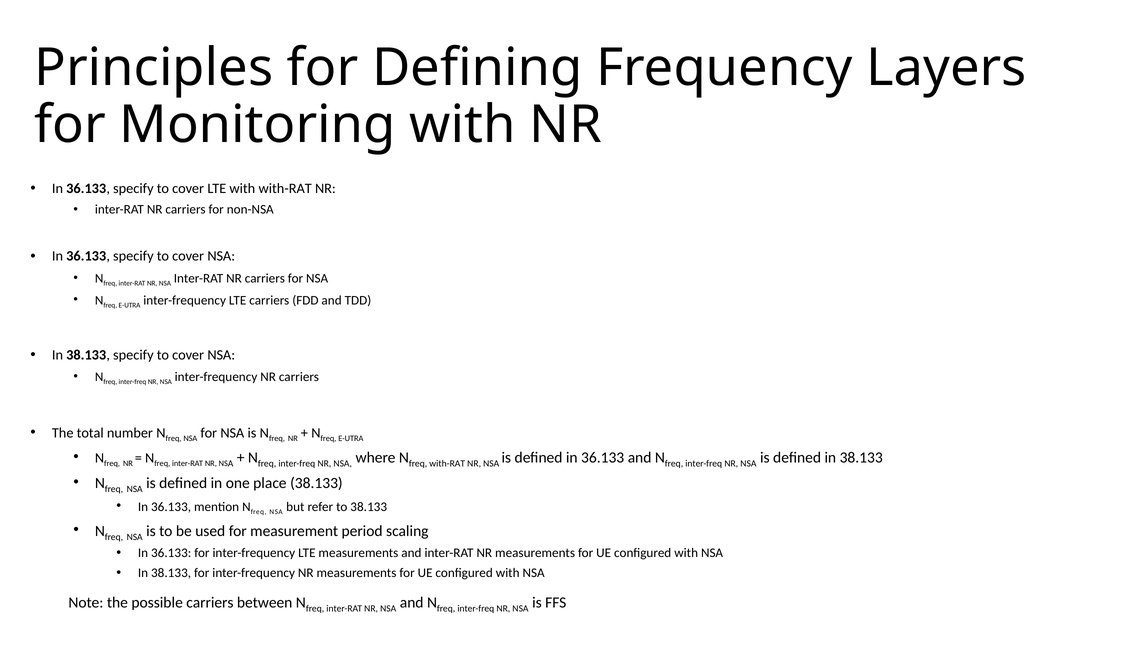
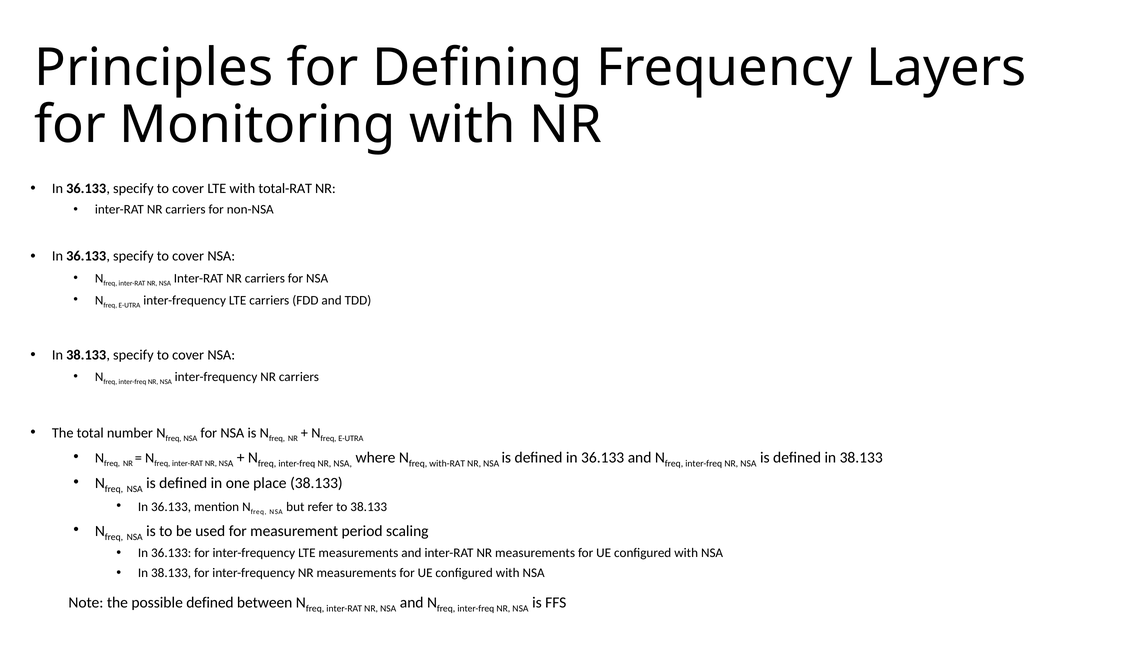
with with-RAT: with-RAT -> total-RAT
possible carriers: carriers -> defined
